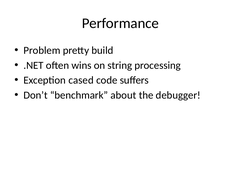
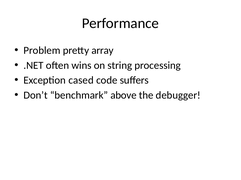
build: build -> array
about: about -> above
